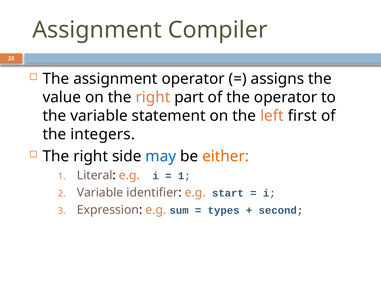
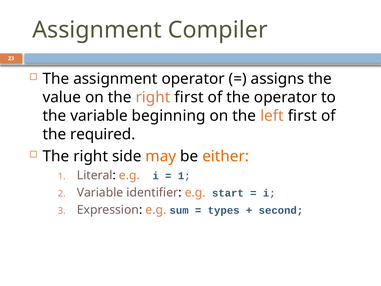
right part: part -> first
statement: statement -> beginning
integers: integers -> required
may colour: blue -> orange
